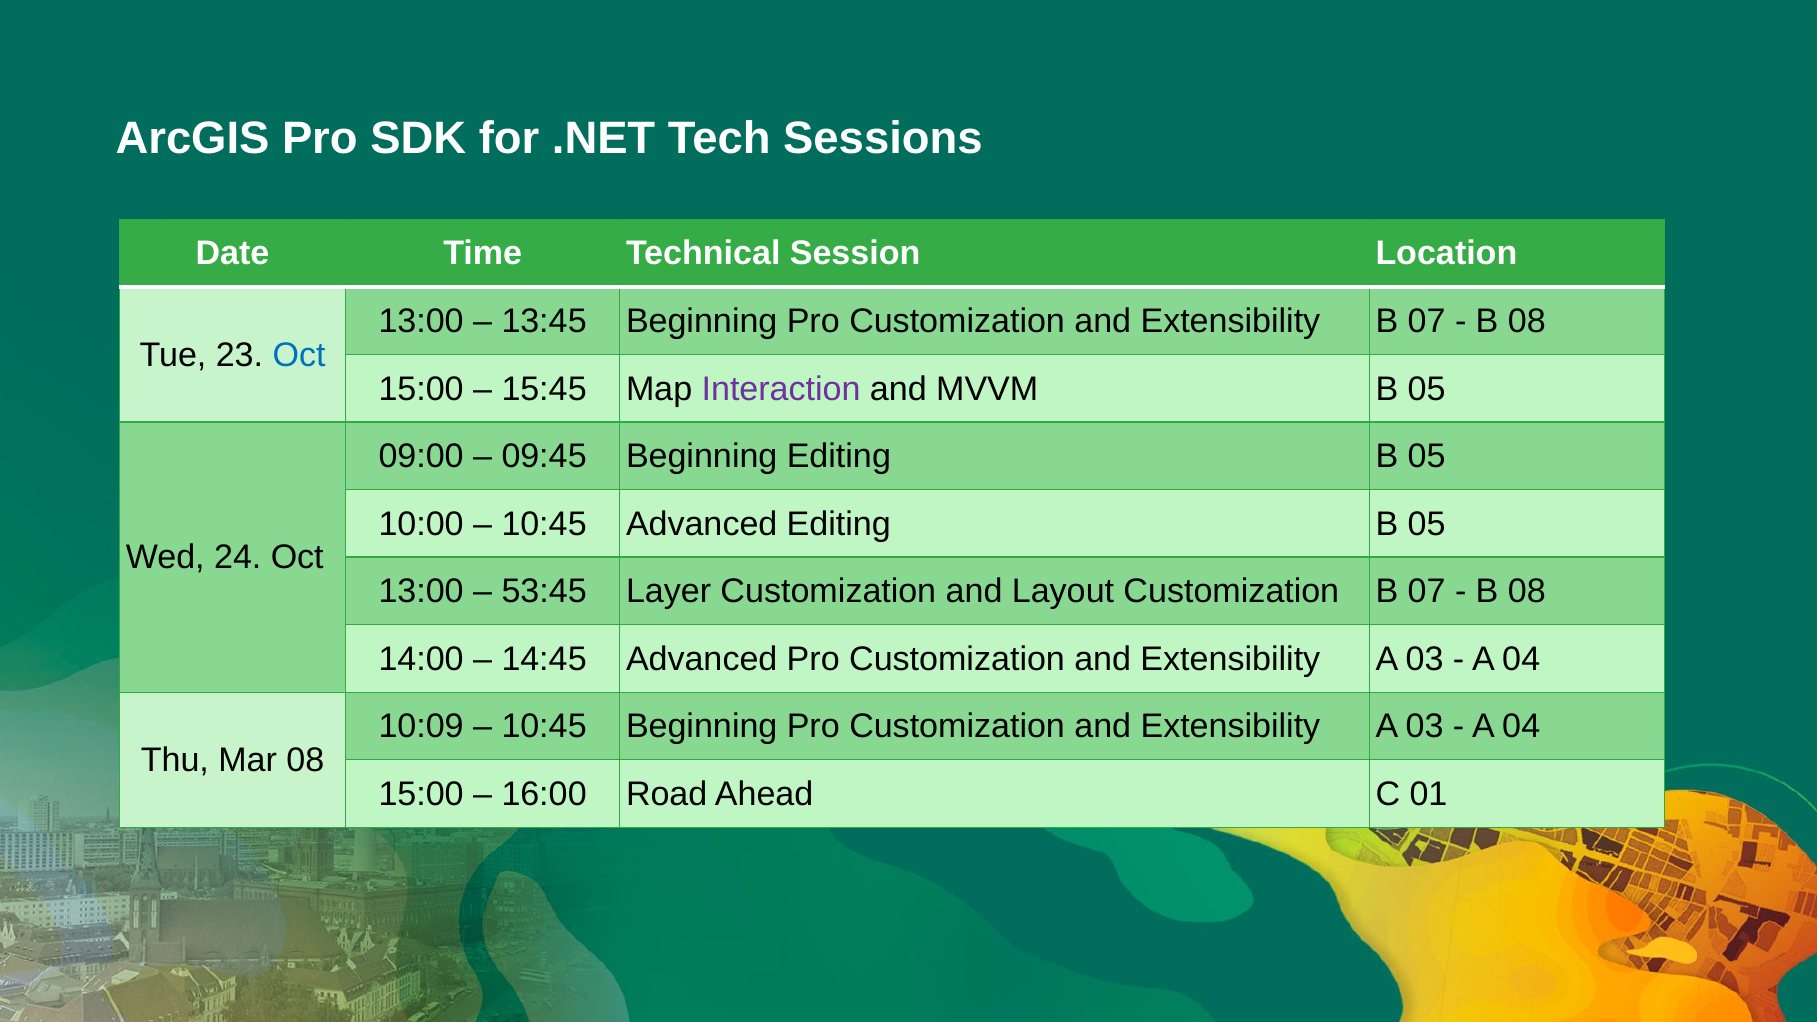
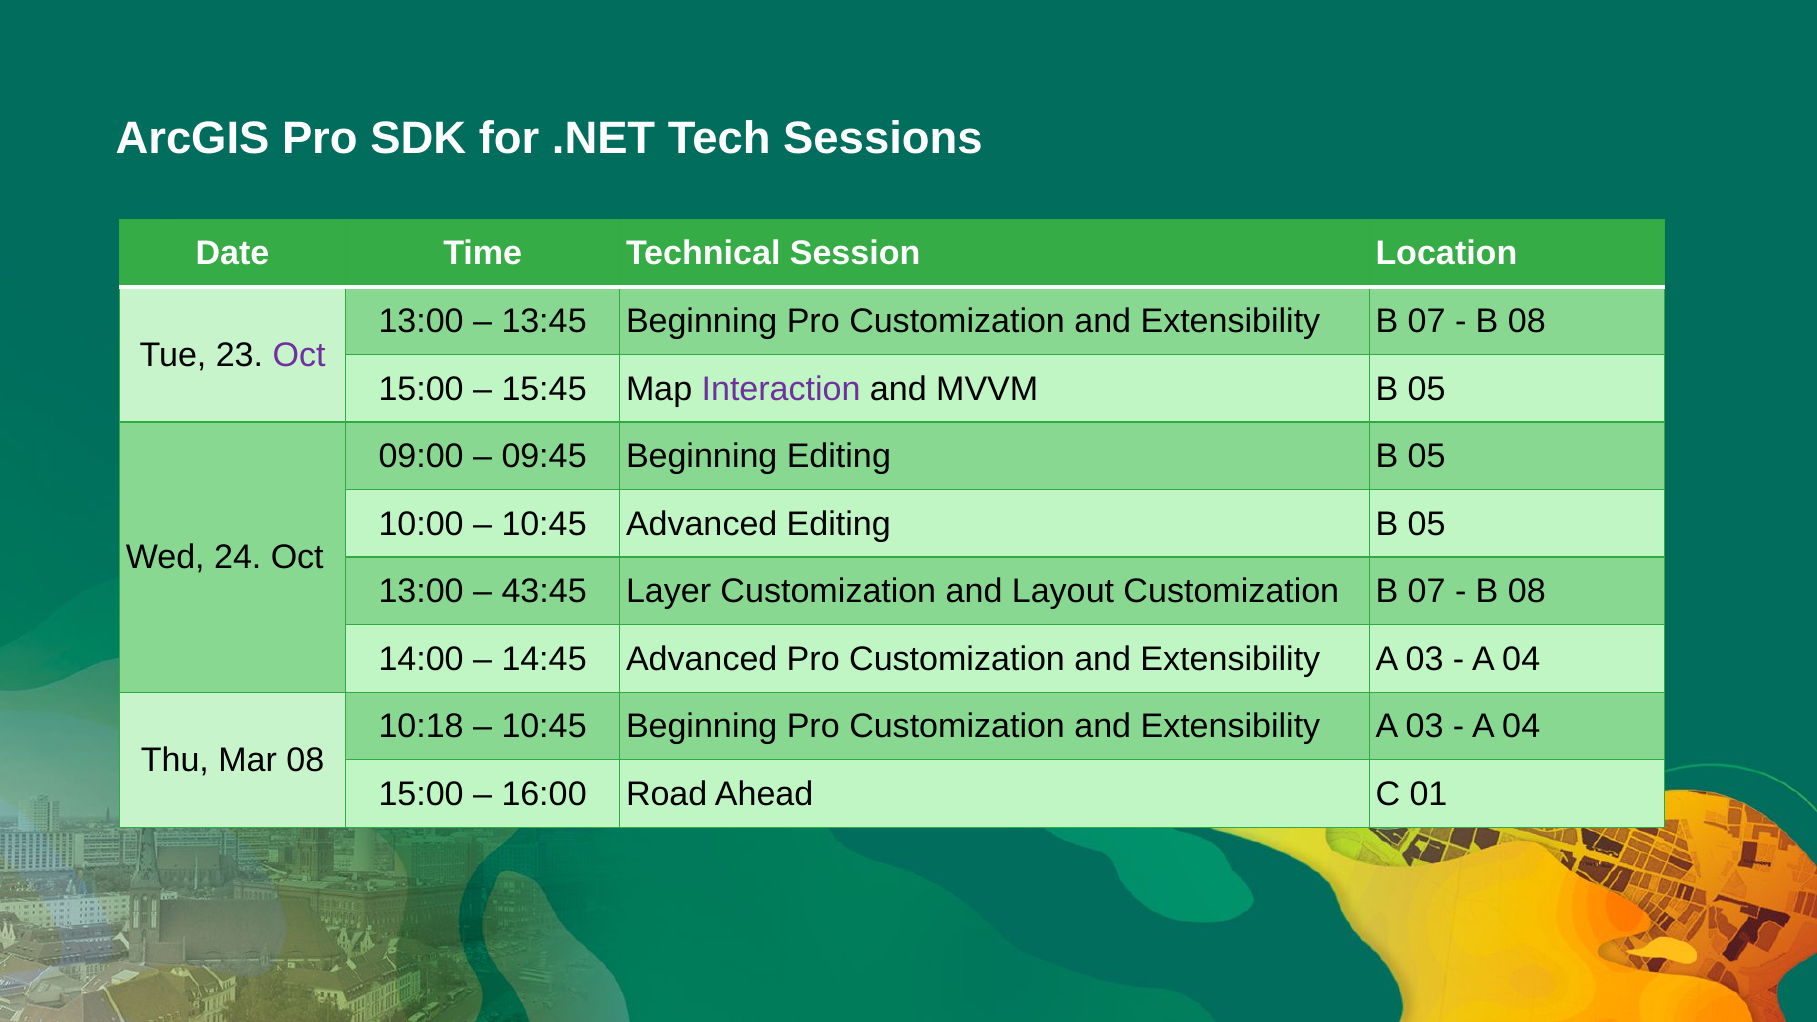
Oct at (299, 355) colour: blue -> purple
53:45: 53:45 -> 43:45
10:09: 10:09 -> 10:18
